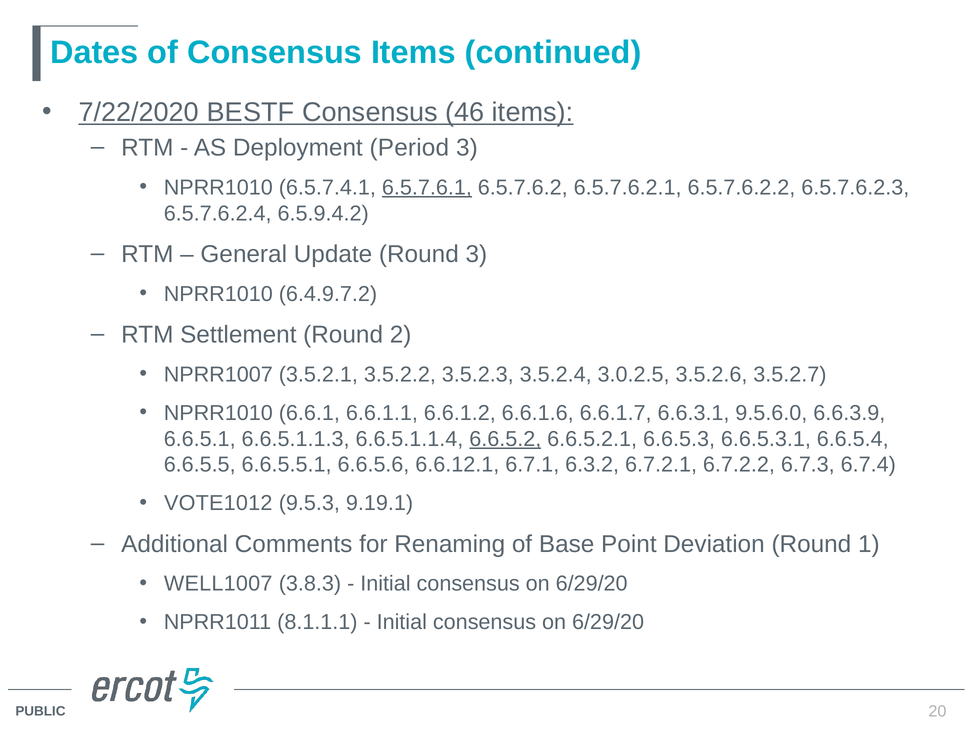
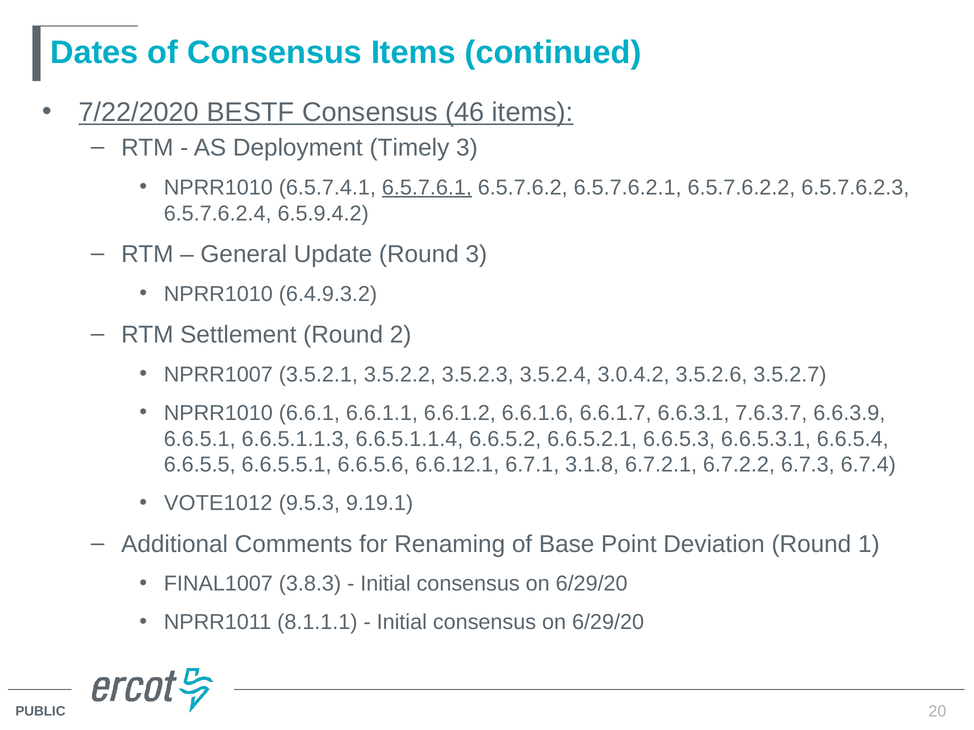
Period: Period -> Timely
6.4.9.7.2: 6.4.9.7.2 -> 6.4.9.3.2
3.0.2.5: 3.0.2.5 -> 3.0.4.2
9.5.6.0: 9.5.6.0 -> 7.6.3.7
6.6.5.2 underline: present -> none
6.3.2: 6.3.2 -> 3.1.8
WELL1007: WELL1007 -> FINAL1007
